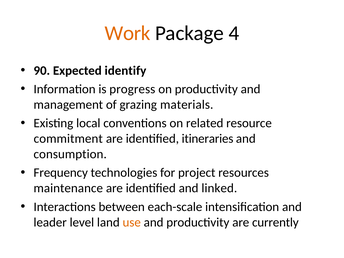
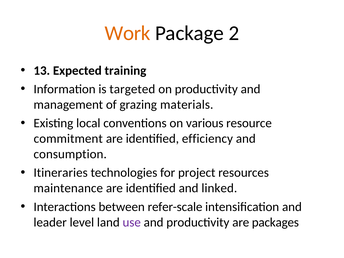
4: 4 -> 2
90: 90 -> 13
identify: identify -> training
progress: progress -> targeted
related: related -> various
itineraries: itineraries -> efficiency
Frequency: Frequency -> Itineraries
each-scale: each-scale -> refer-scale
use colour: orange -> purple
currently: currently -> packages
